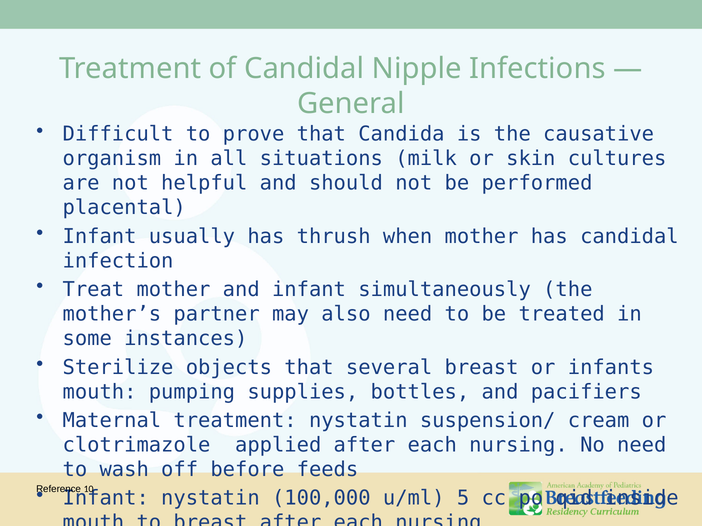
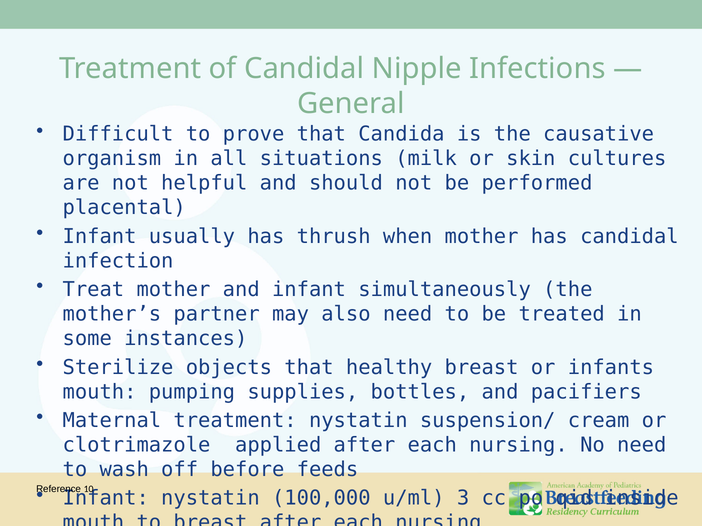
several: several -> healthy
5: 5 -> 3
